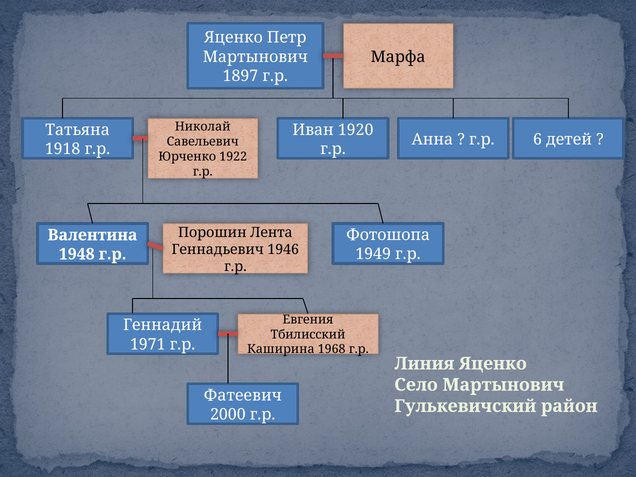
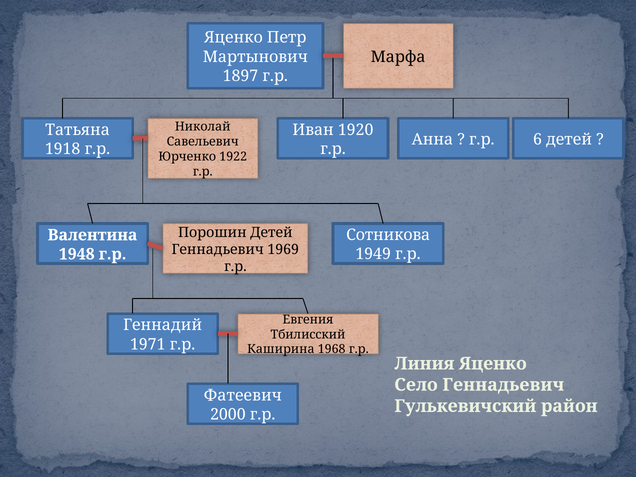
Порошин Лента: Лента -> Детей
Фотошопа: Фотошопа -> Сотникова
1946: 1946 -> 1969
Село Мартынович: Мартынович -> Геннадьевич
